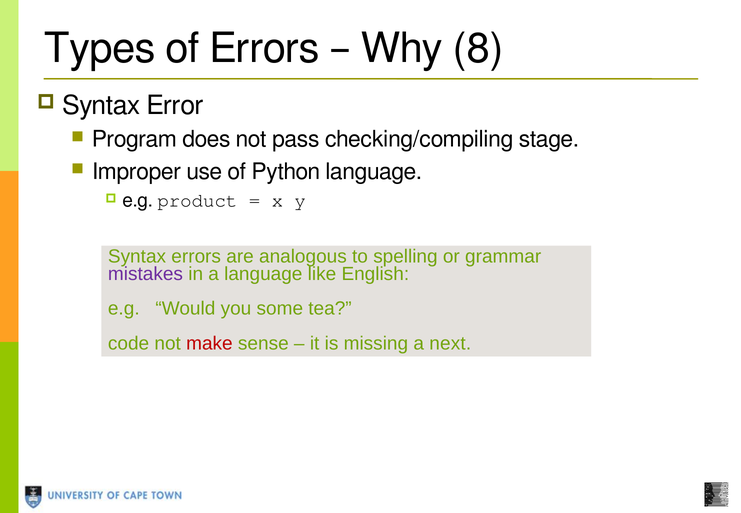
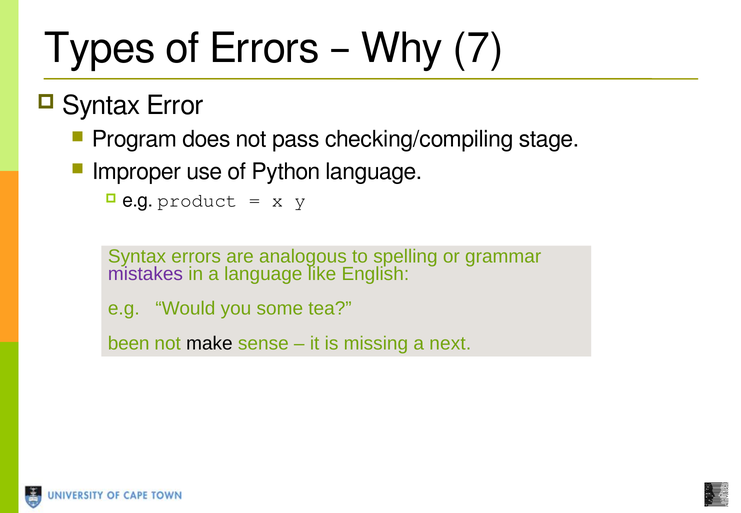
8: 8 -> 7
code: code -> been
make colour: red -> black
